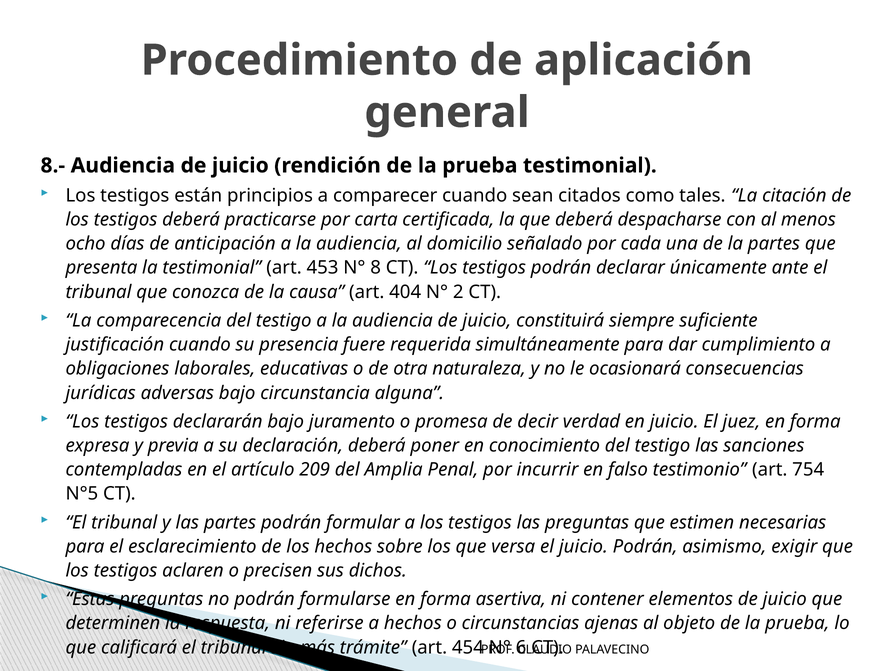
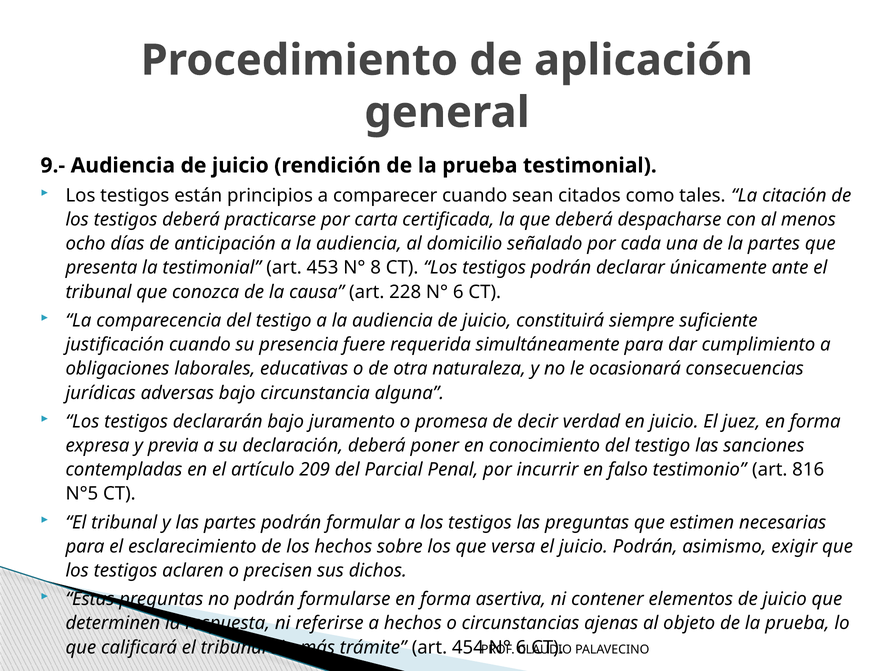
8.-: 8.- -> 9.-
404: 404 -> 228
2 at (458, 292): 2 -> 6
Amplia: Amplia -> Parcial
754: 754 -> 816
